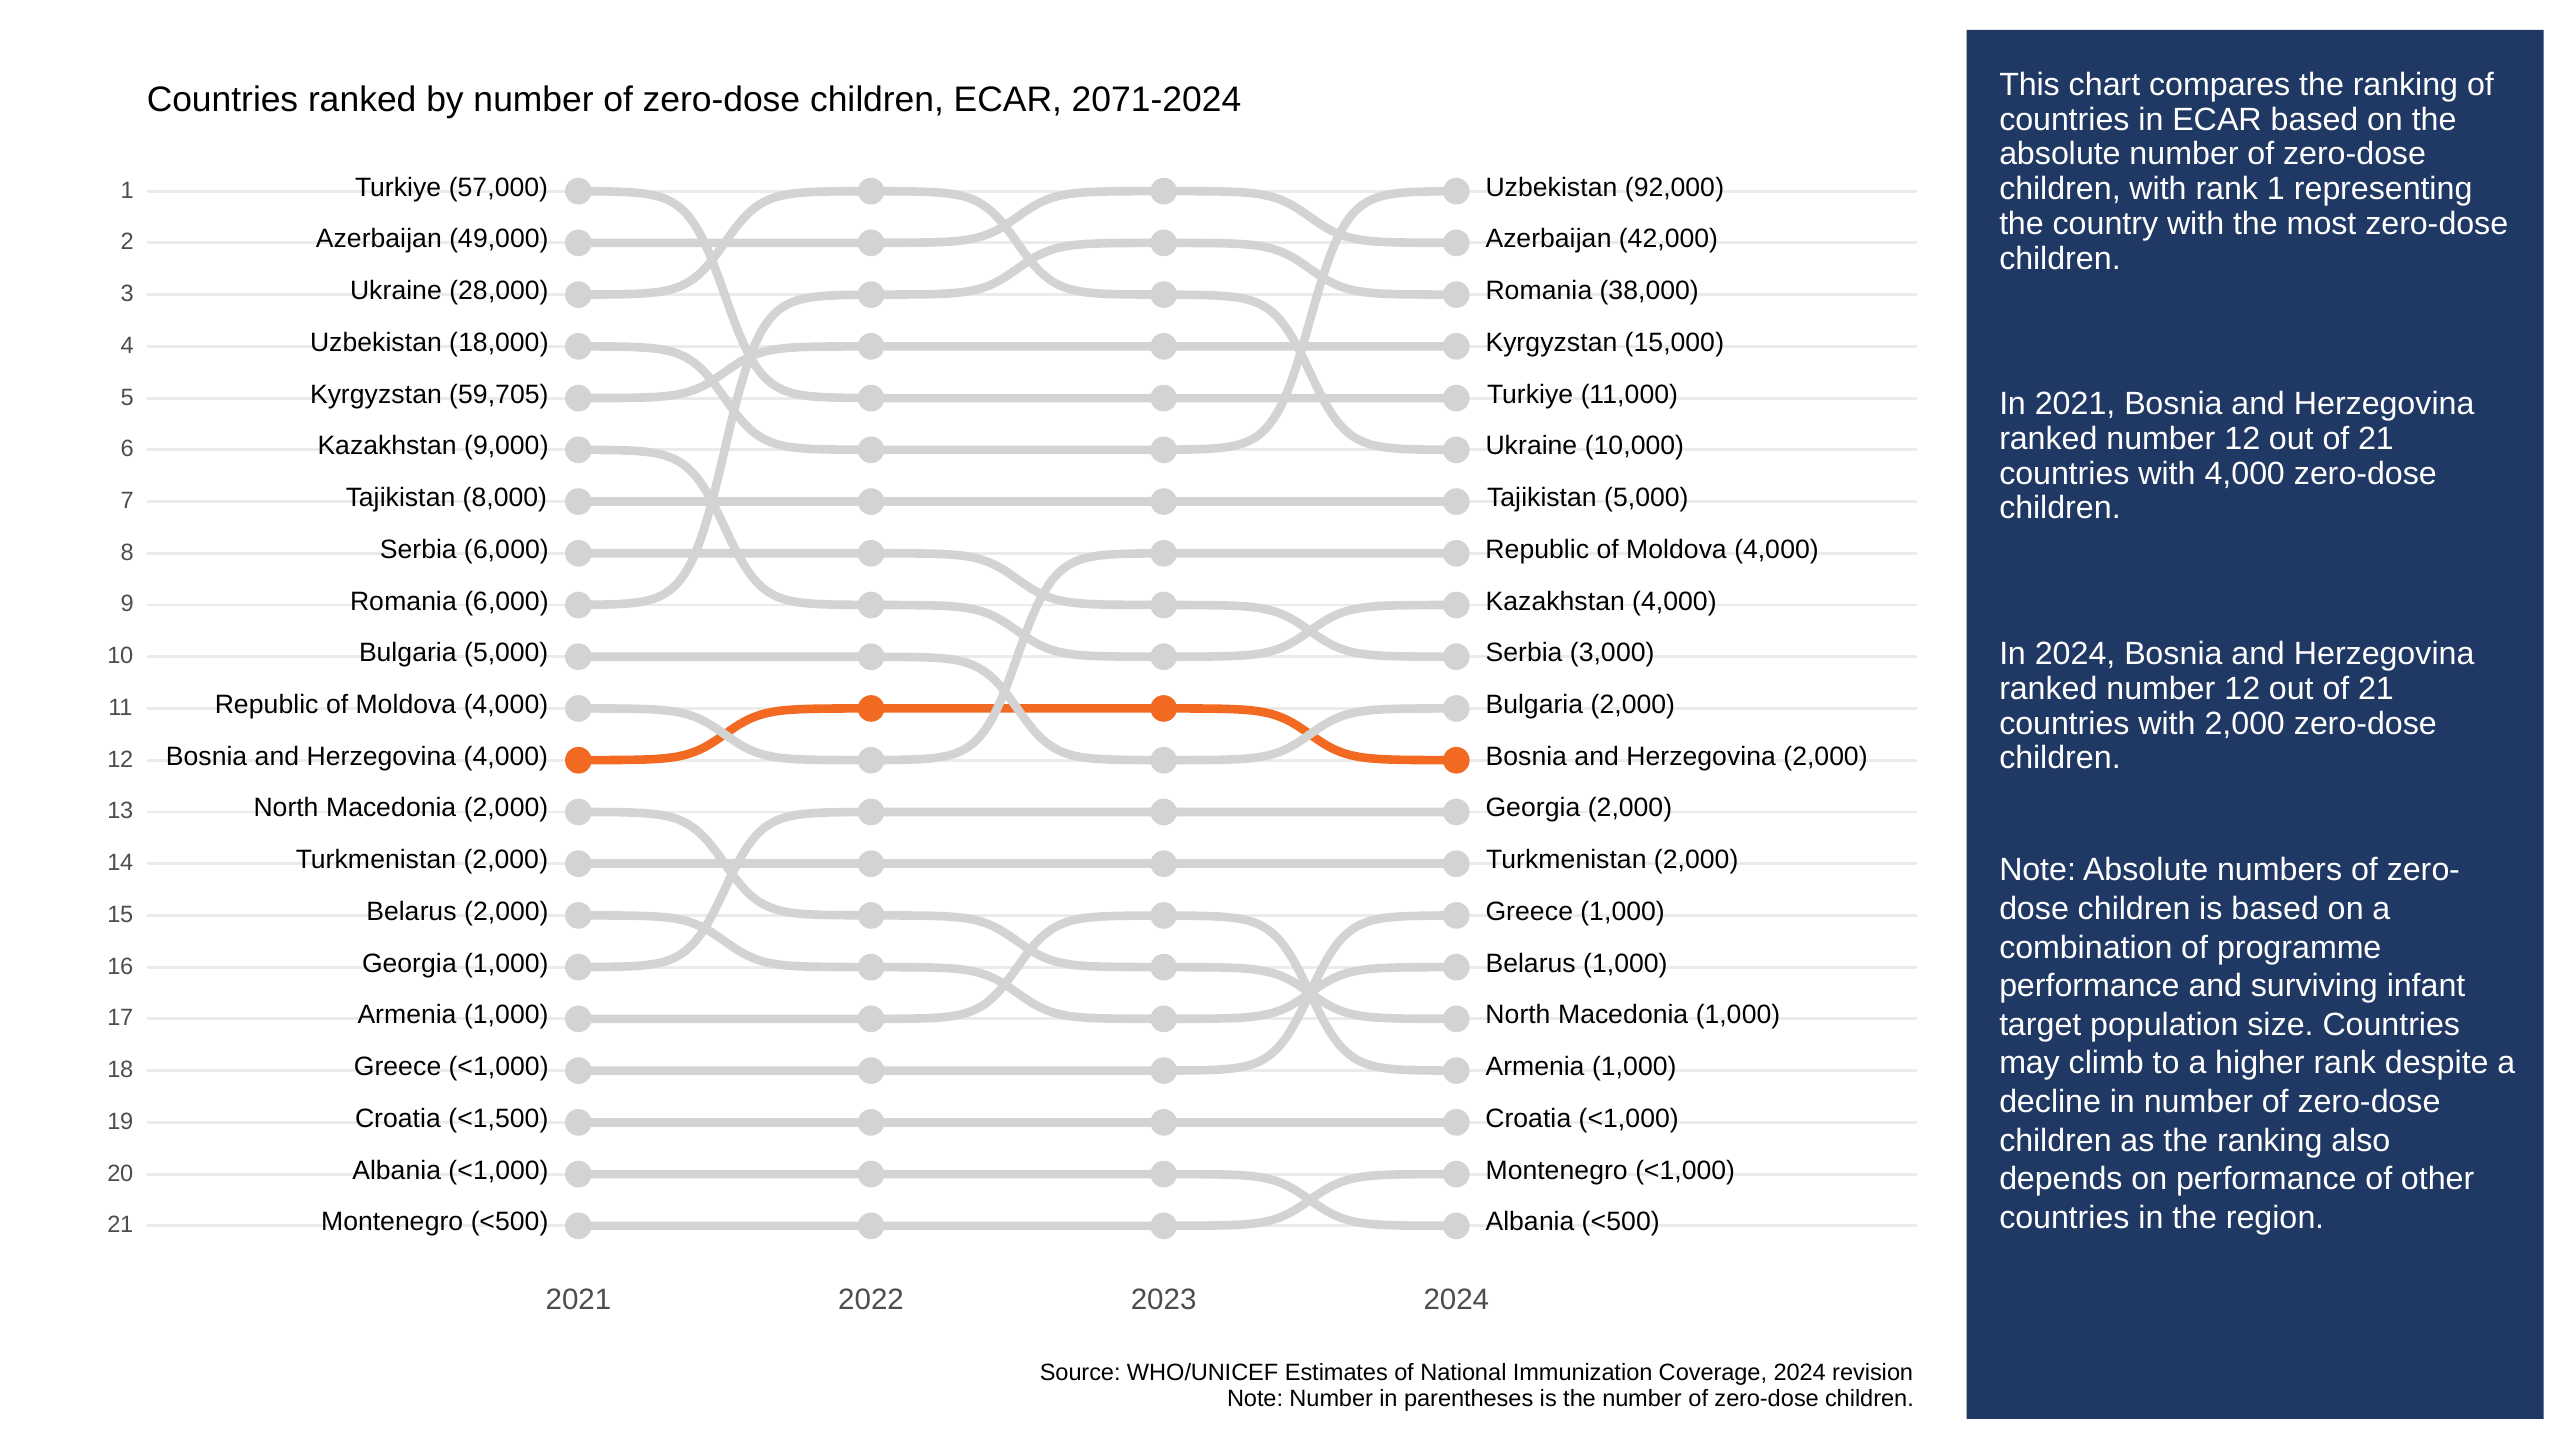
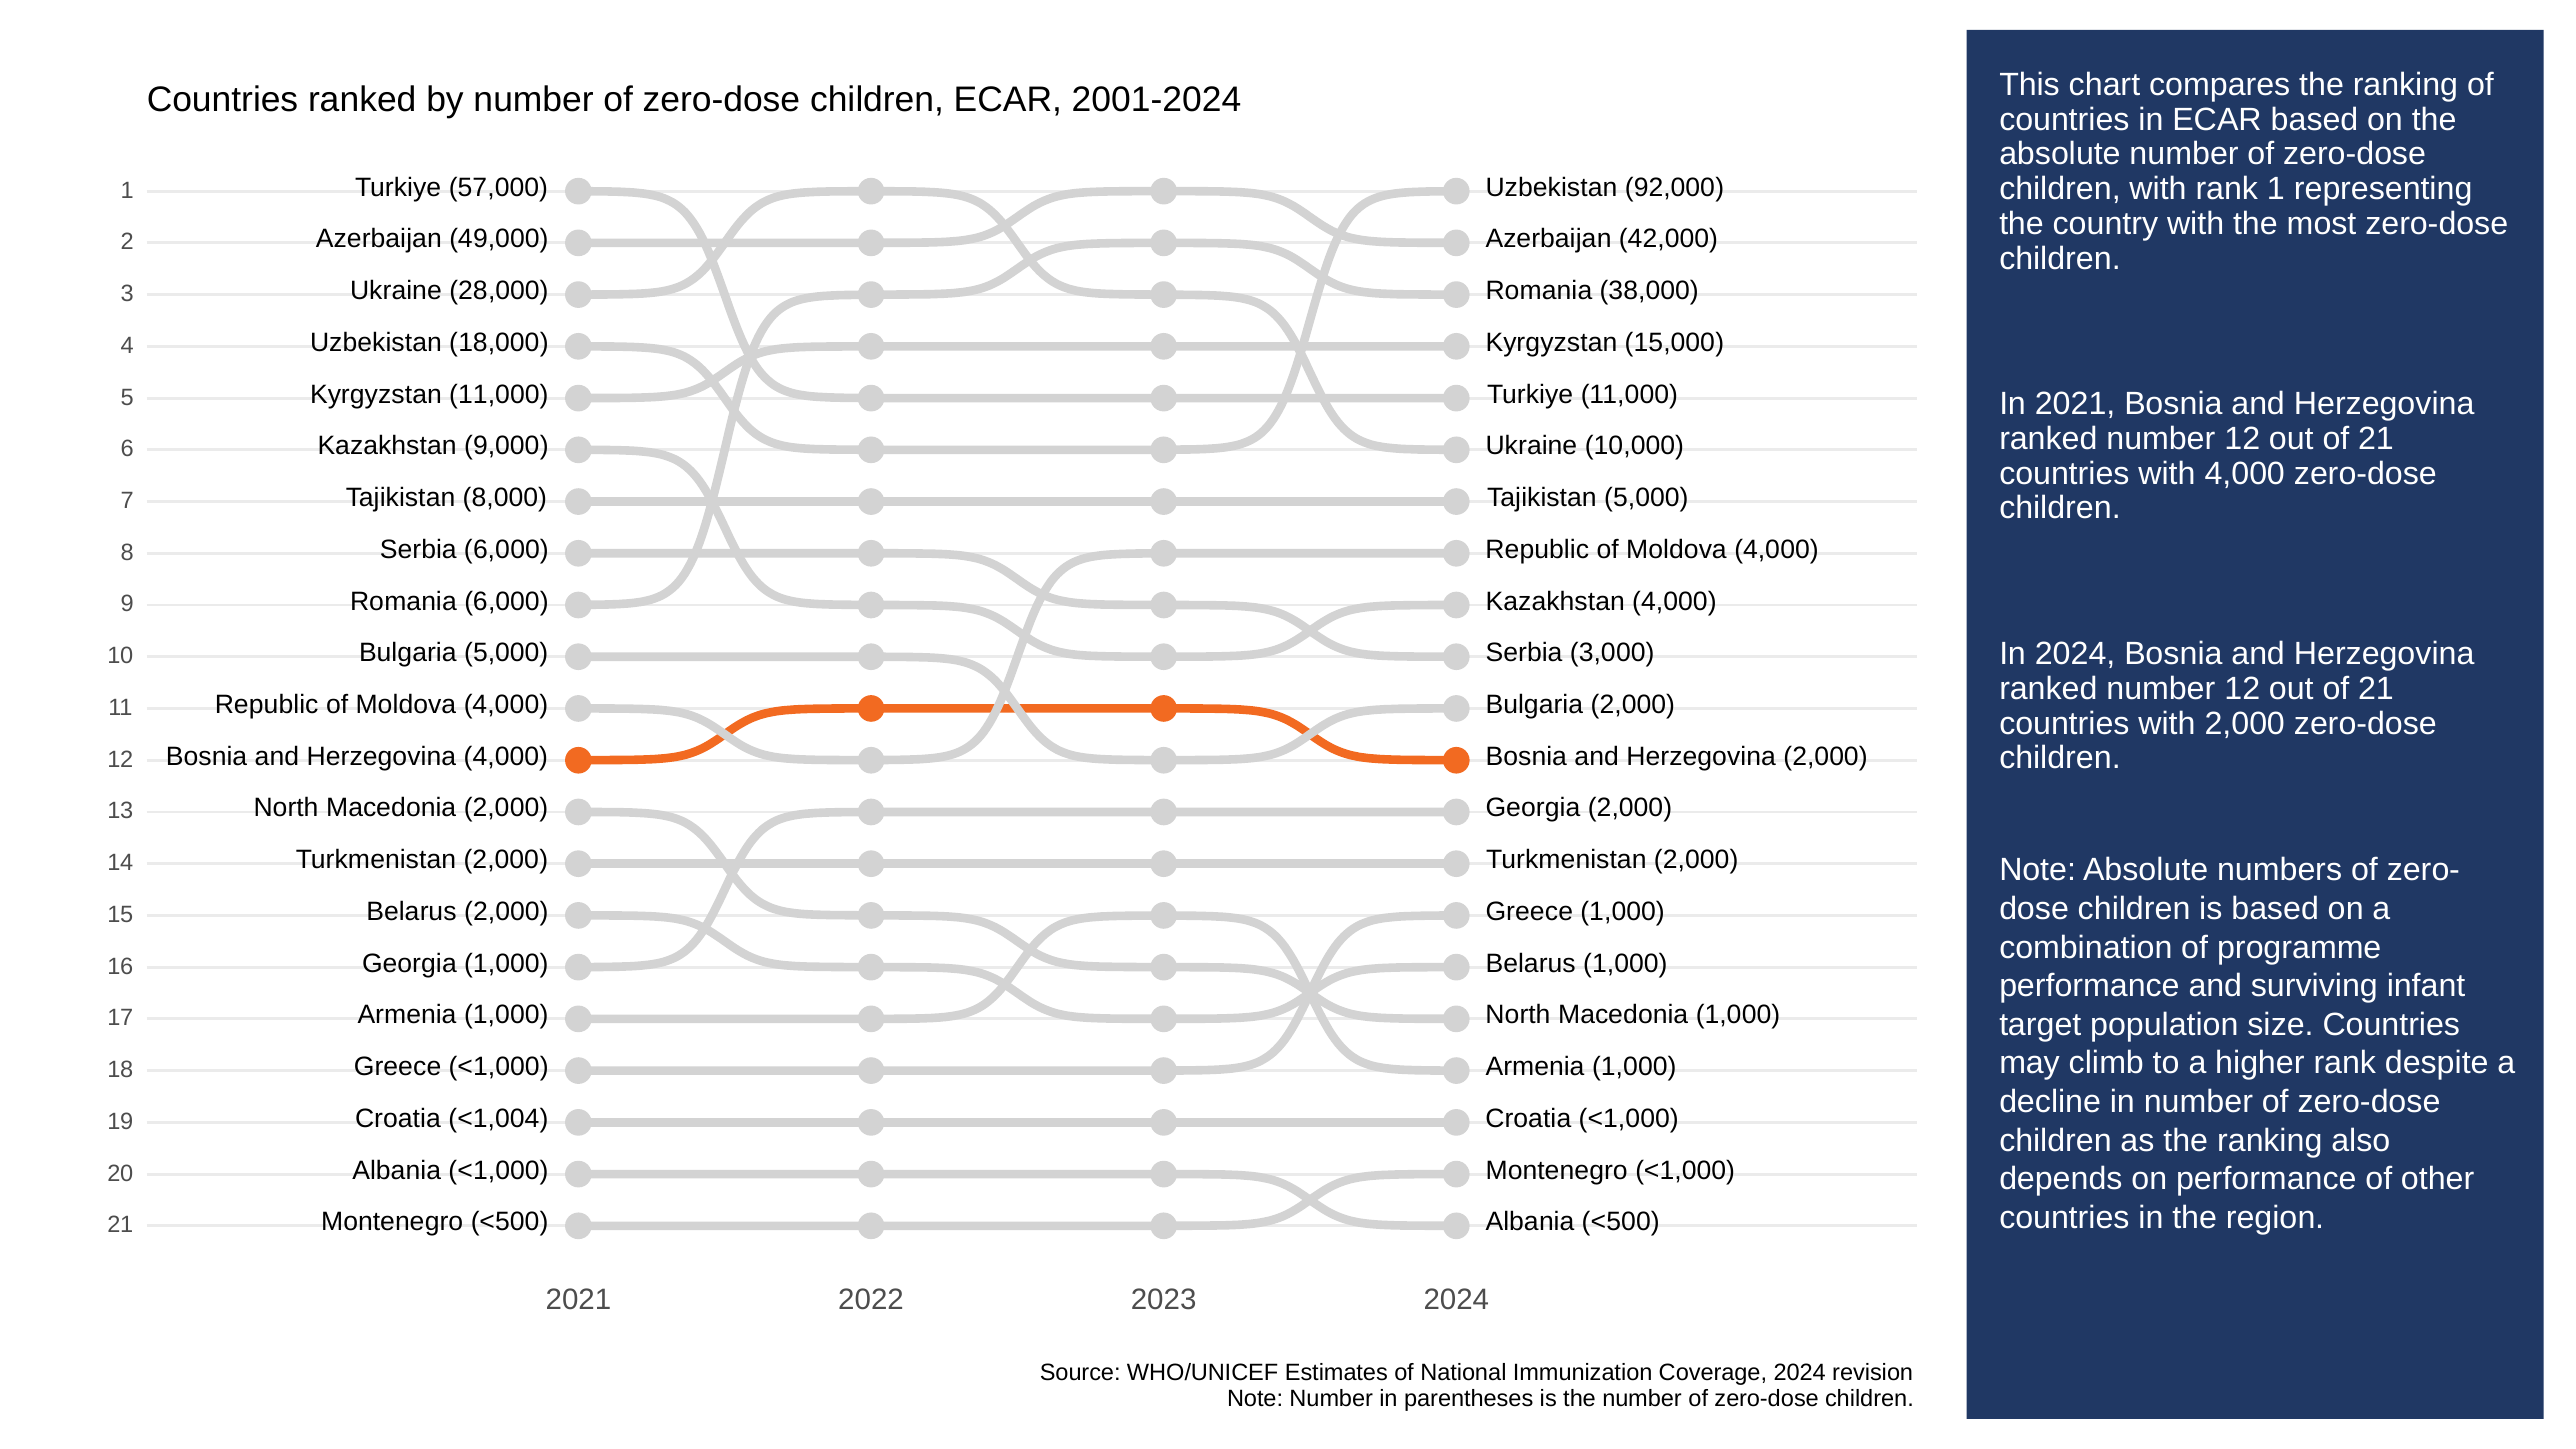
2071-2024: 2071-2024 -> 2001-2024
Kyrgyzstan 59,705: 59,705 -> 11,000
<1,500: <1,500 -> <1,004
